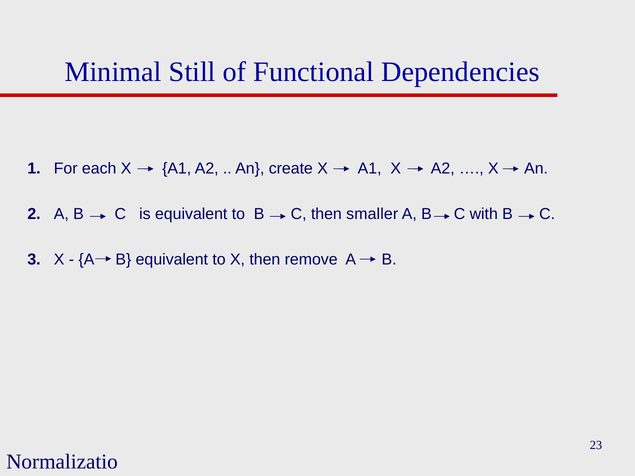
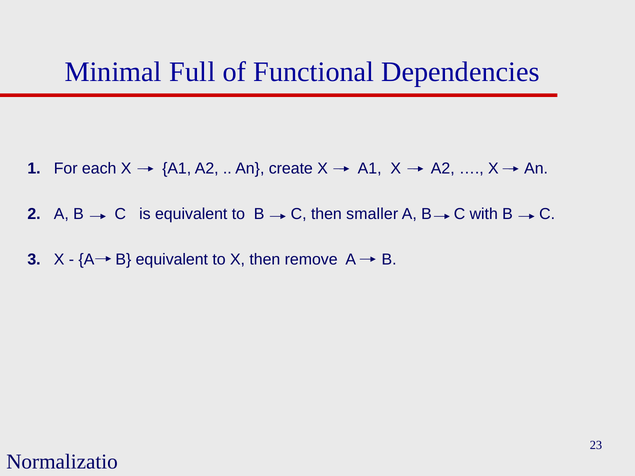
Still: Still -> Full
